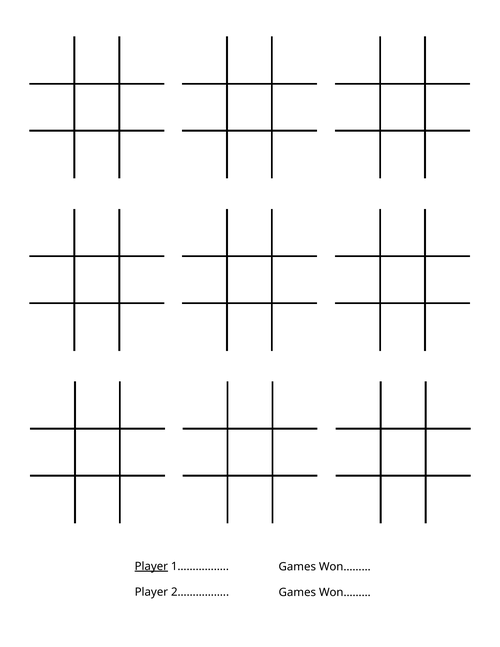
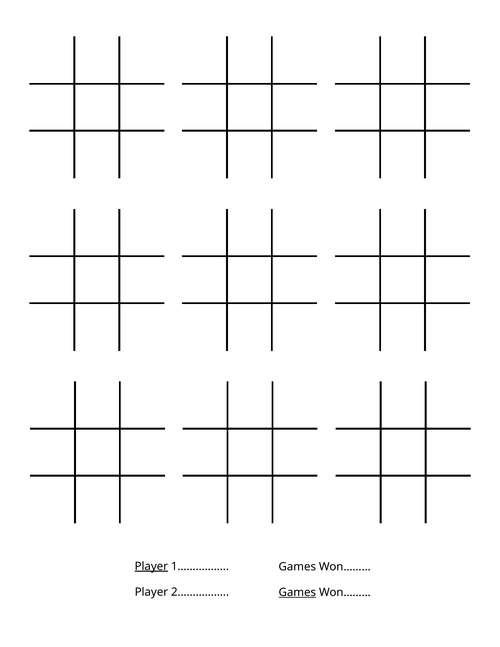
Games at (297, 592) underline: none -> present
